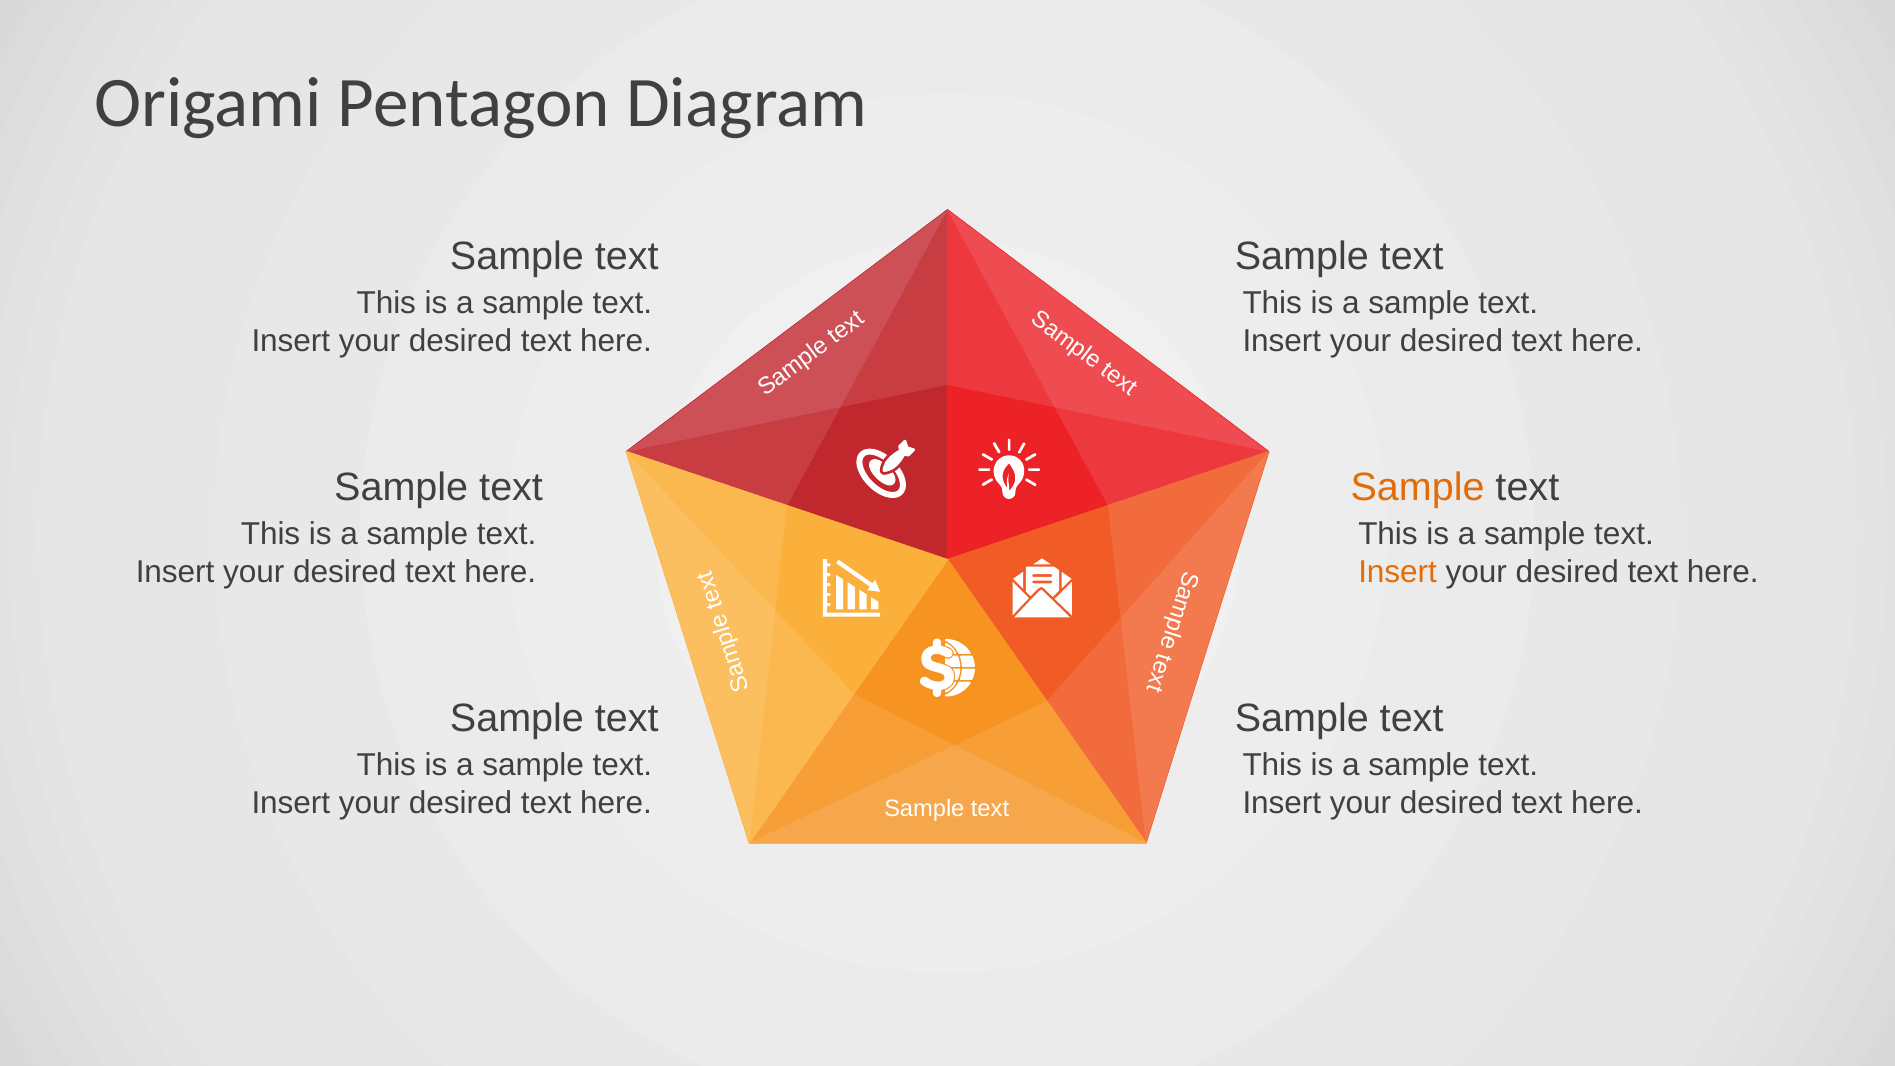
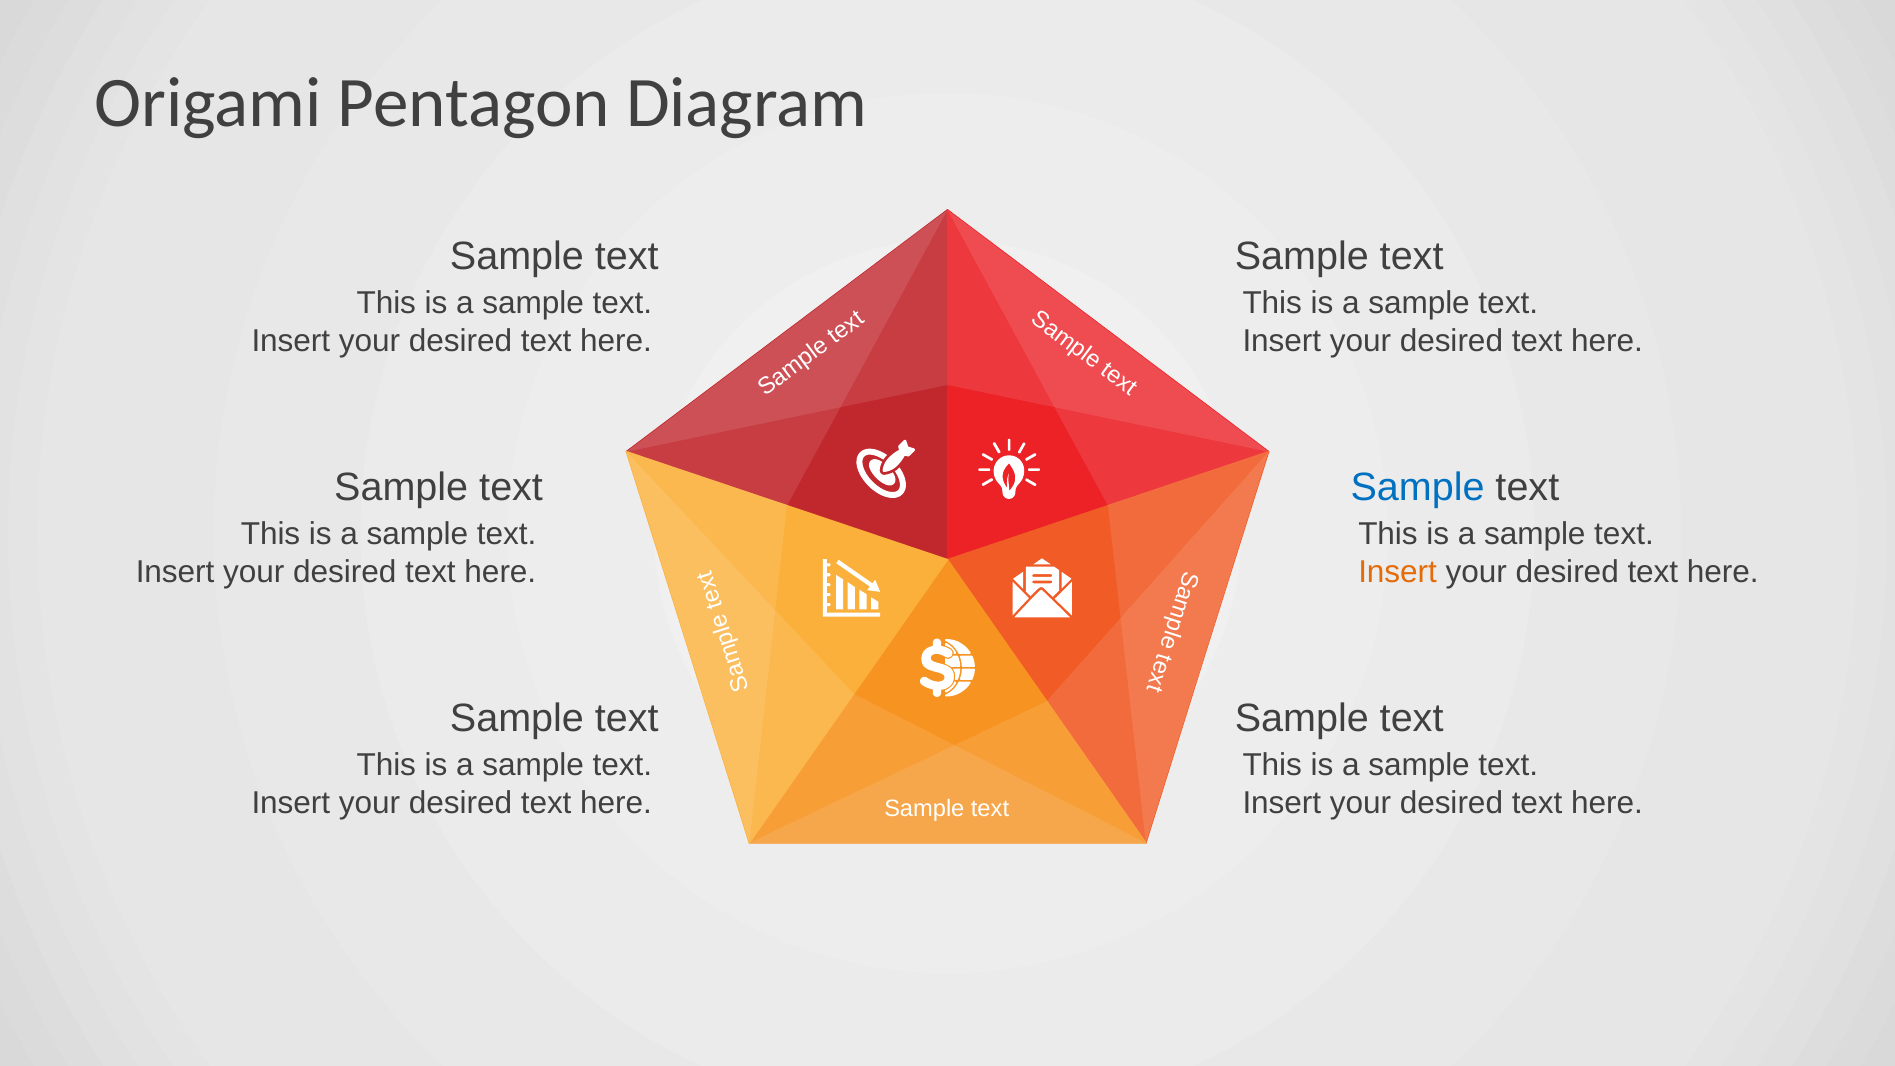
Sample at (1418, 488) colour: orange -> blue
